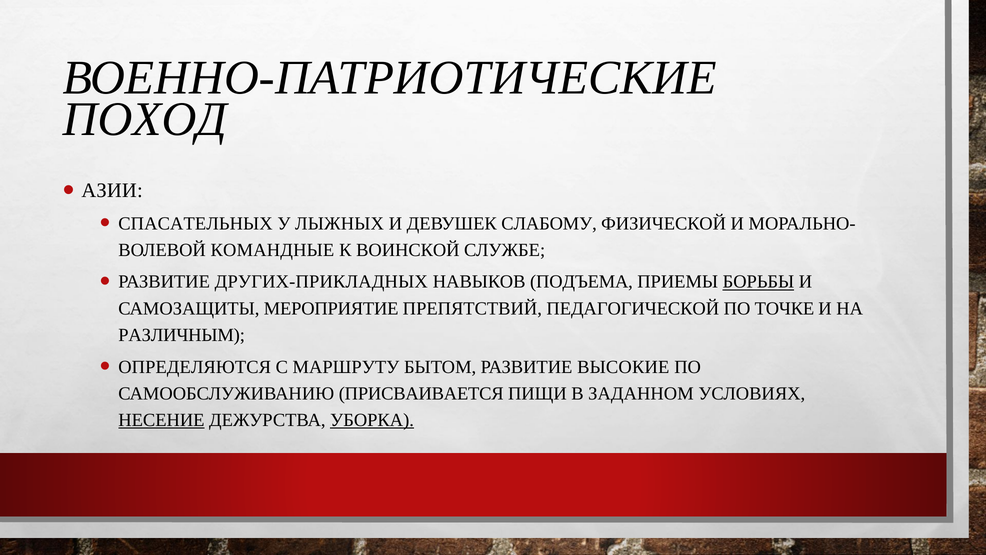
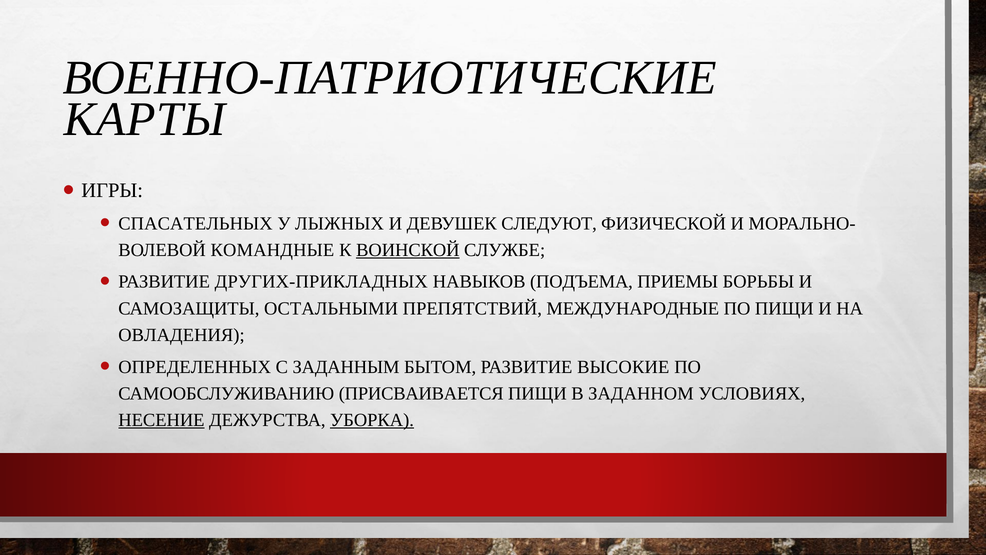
ПОХОД: ПОХОД -> КАРТЫ
АЗИИ: АЗИИ -> ИГРЫ
СЛАБОМУ: СЛАБОМУ -> СЛЕДУЮТ
ВОИНСКОЙ underline: none -> present
БОРЬБЫ underline: present -> none
МЕРОПРИЯТИЕ: МЕРОПРИЯТИЕ -> ОСТАЛЬНЫМИ
ПЕДАГОГИЧЕСКОЙ: ПЕДАГОГИЧЕСКОЙ -> МЕЖДУНАРОДНЫЕ
ПО ТОЧКЕ: ТОЧКЕ -> ПИЩИ
РАЗЛИЧНЫМ: РАЗЛИЧНЫМ -> ОВЛАДЕНИЯ
ОПРЕДЕЛЯЮТСЯ: ОПРЕДЕЛЯЮТСЯ -> ОПРЕДЕЛЕННЫХ
МАРШРУТУ: МАРШРУТУ -> ЗАДАННЫМ
